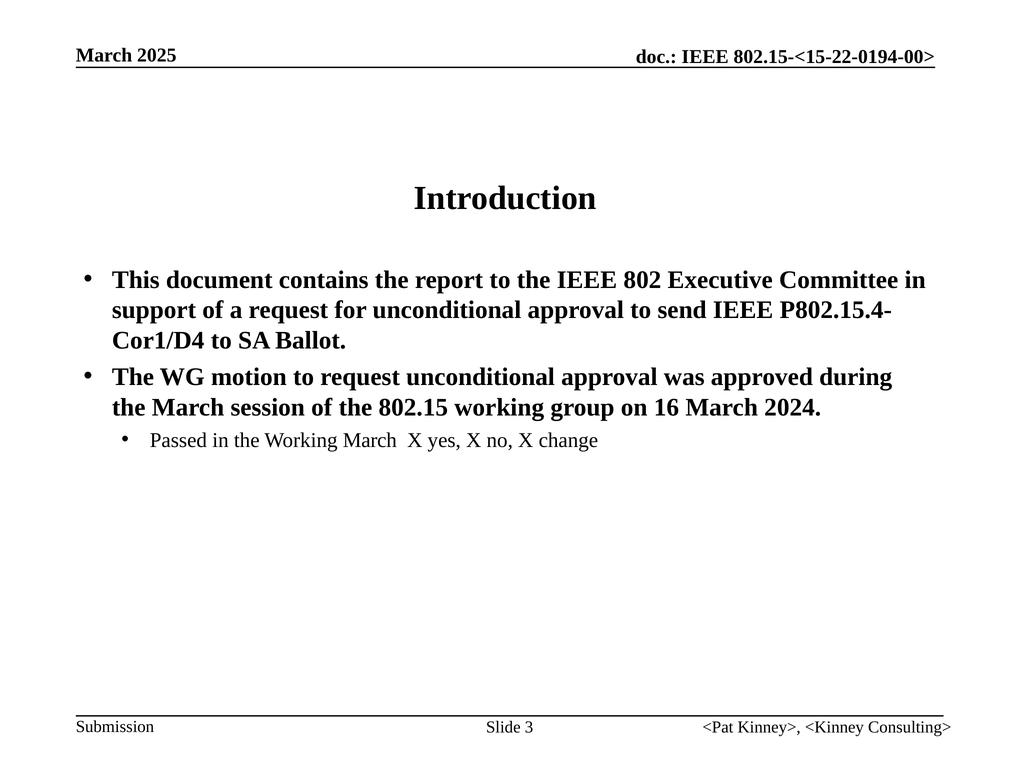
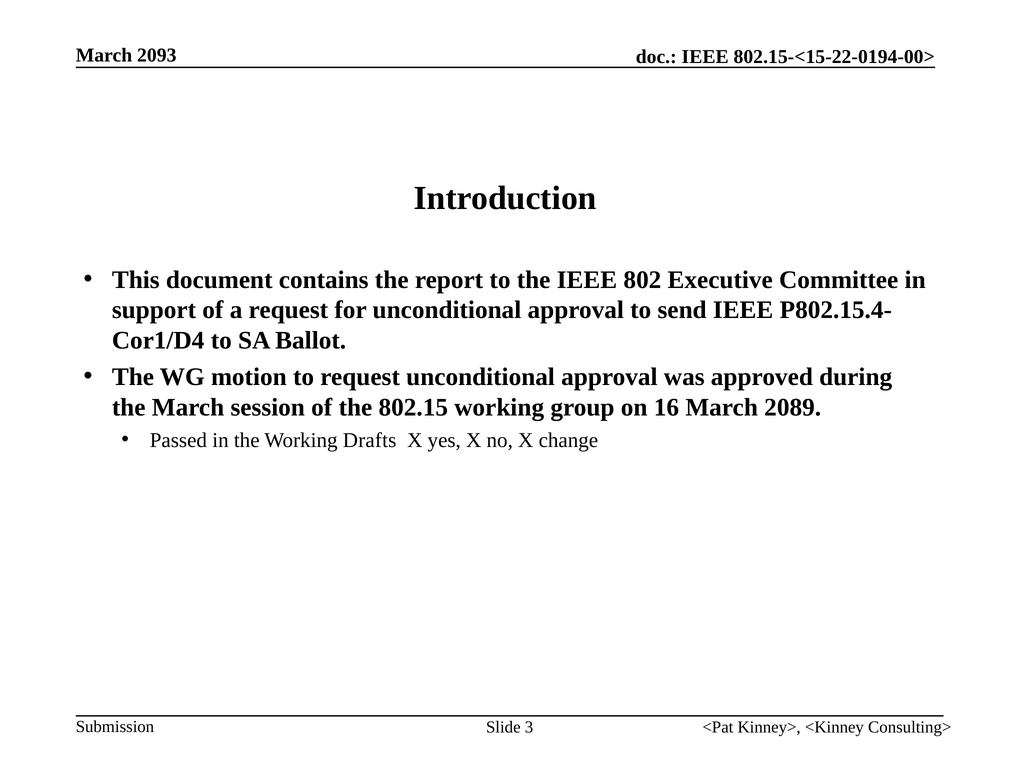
2025: 2025 -> 2093
2024: 2024 -> 2089
Working March: March -> Drafts
